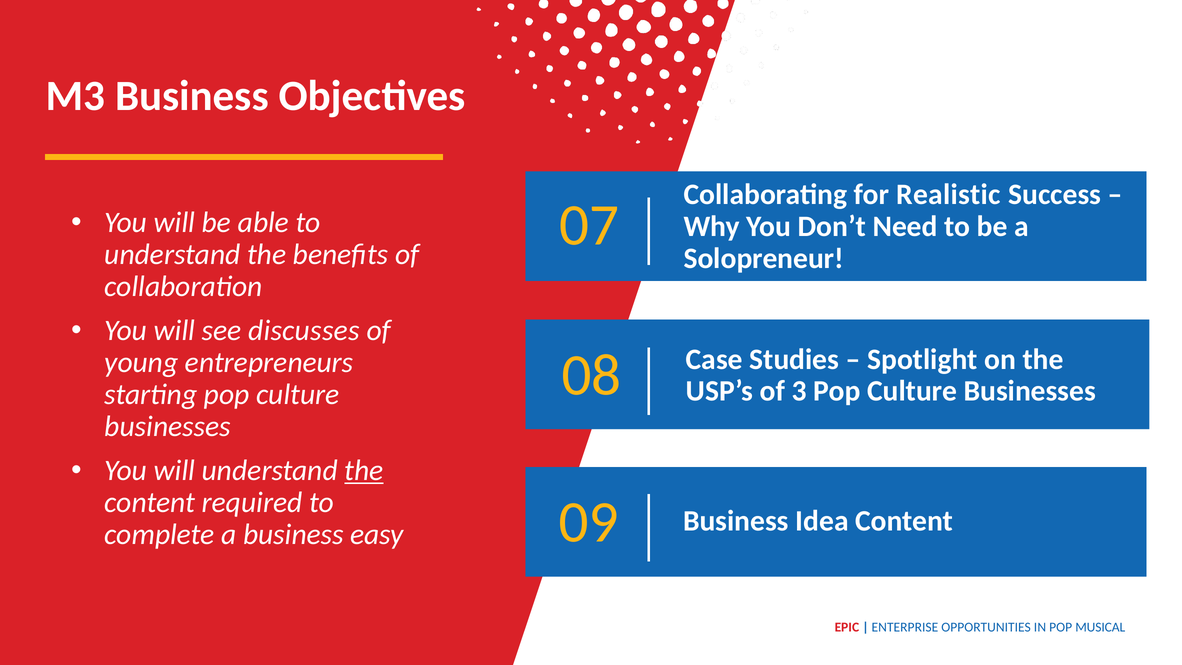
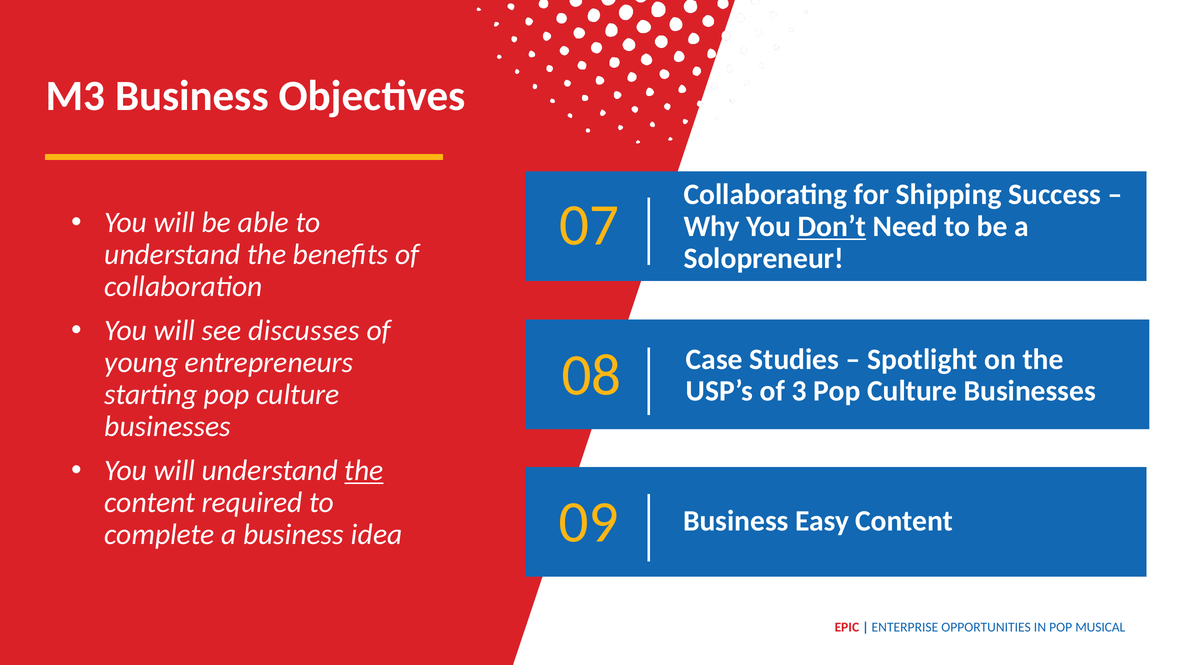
Realistic: Realistic -> Shipping
Don’t underline: none -> present
Idea: Idea -> Easy
easy: easy -> idea
